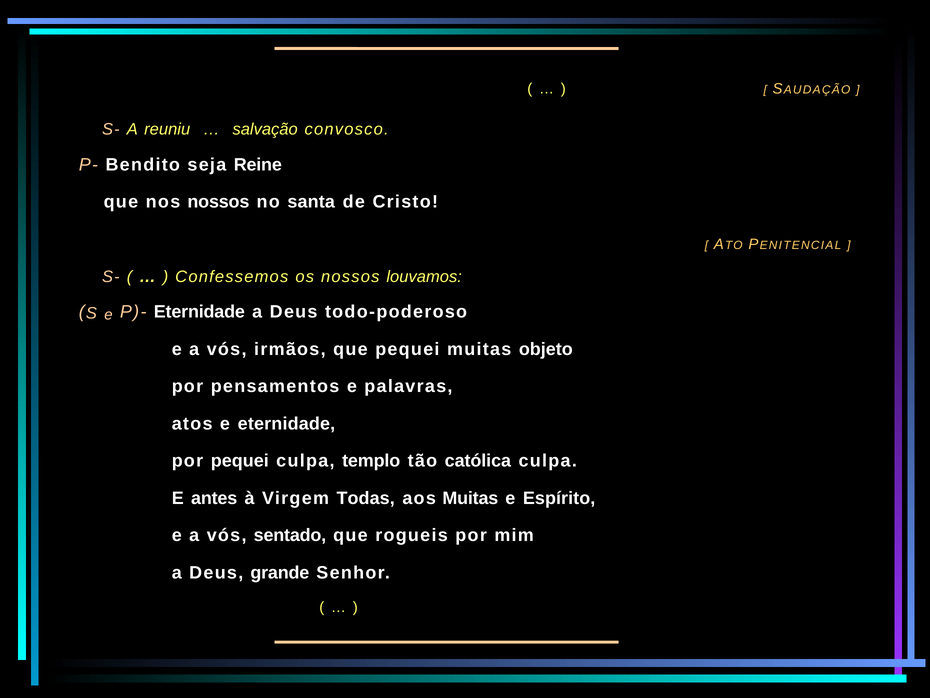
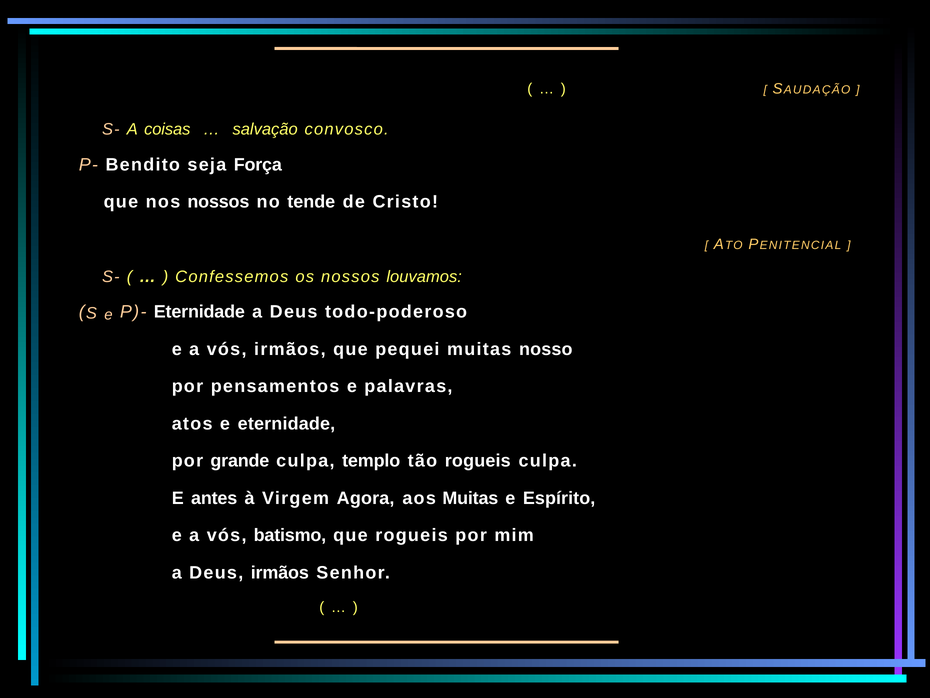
reuniu: reuniu -> coisas
Reine: Reine -> Força
santa: santa -> tende
objeto: objeto -> nosso
por pequei: pequei -> grande
tão católica: católica -> rogueis
Todas: Todas -> Agora
sentado: sentado -> batismo
Deus grande: grande -> irmãos
